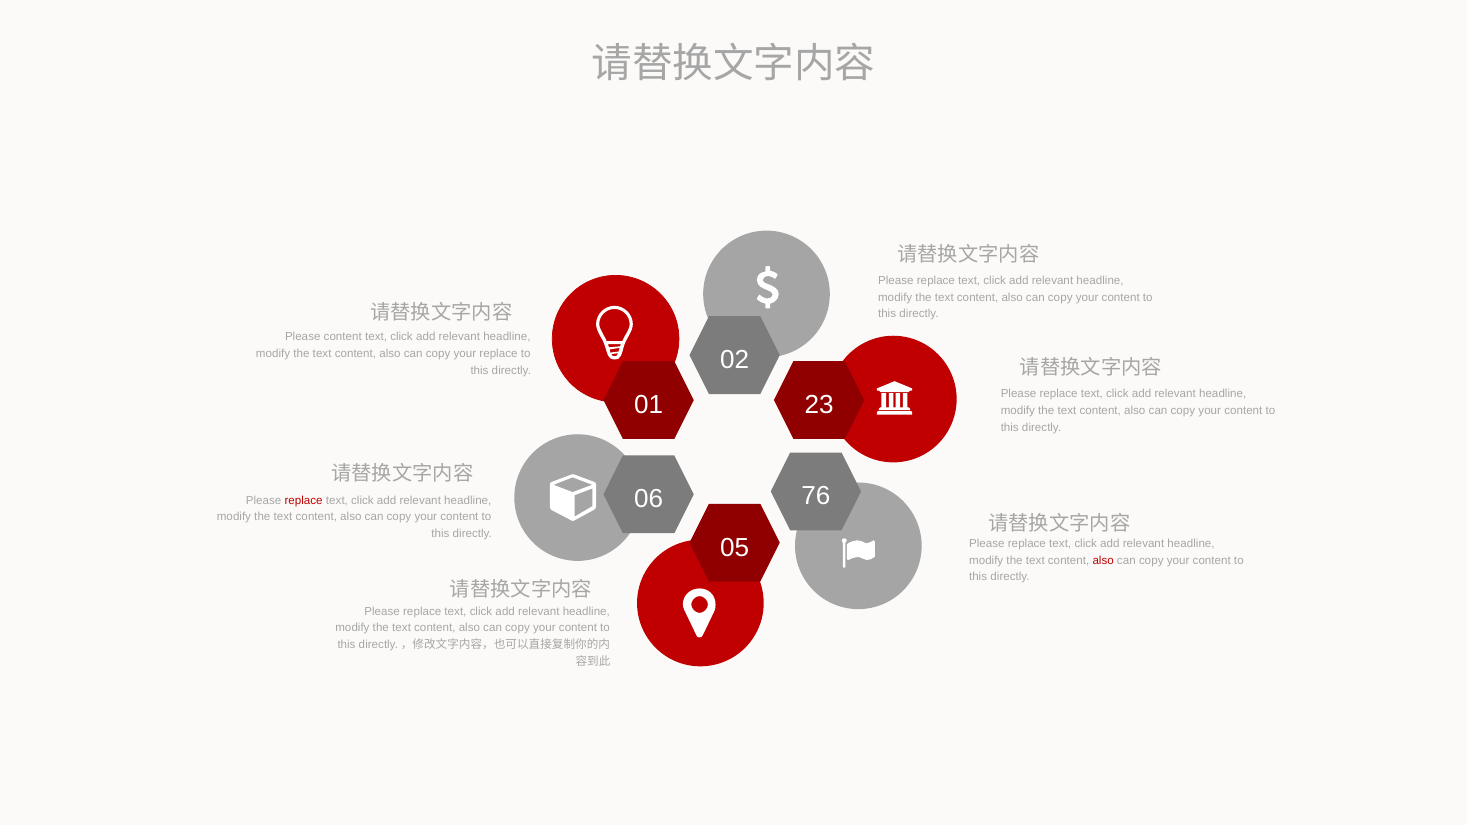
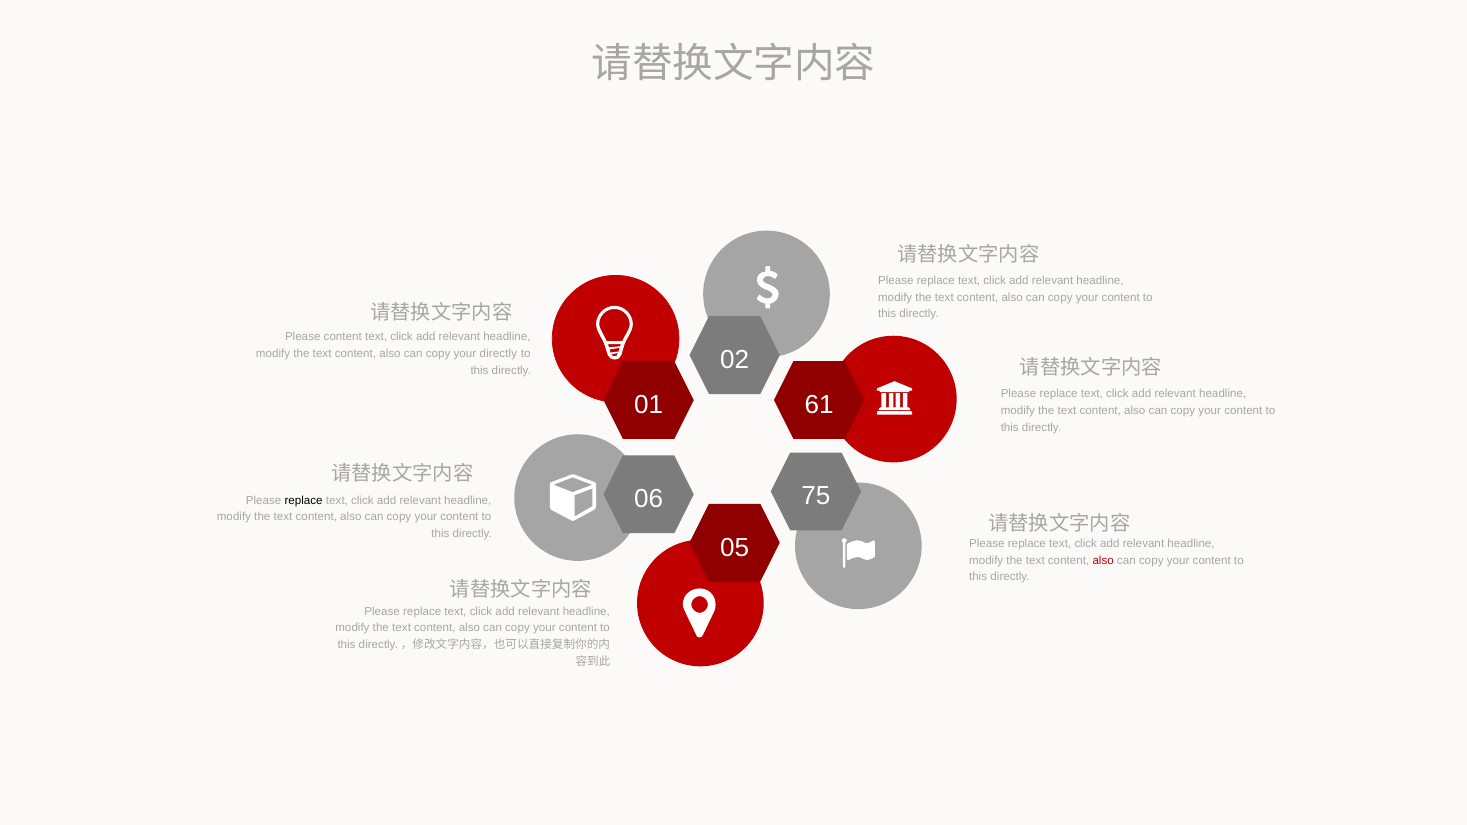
your replace: replace -> directly
23: 23 -> 61
76: 76 -> 75
replace at (304, 501) colour: red -> black
